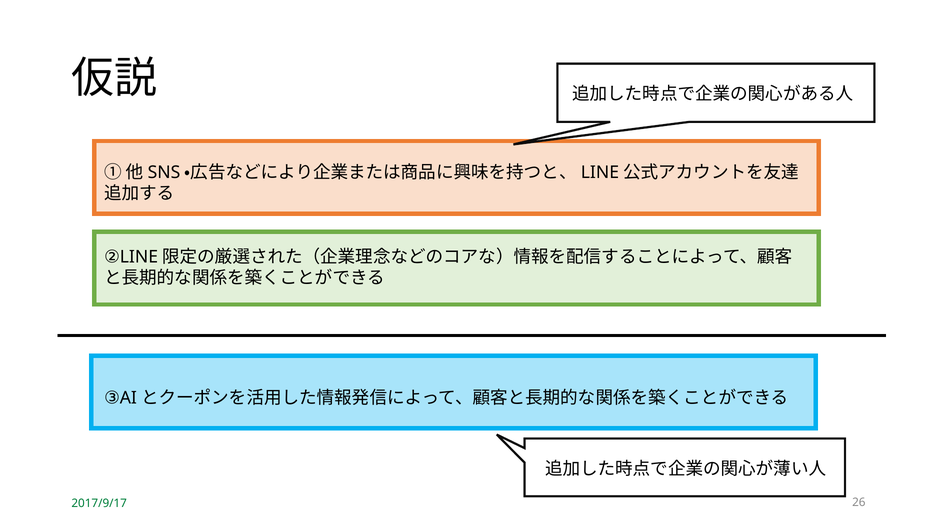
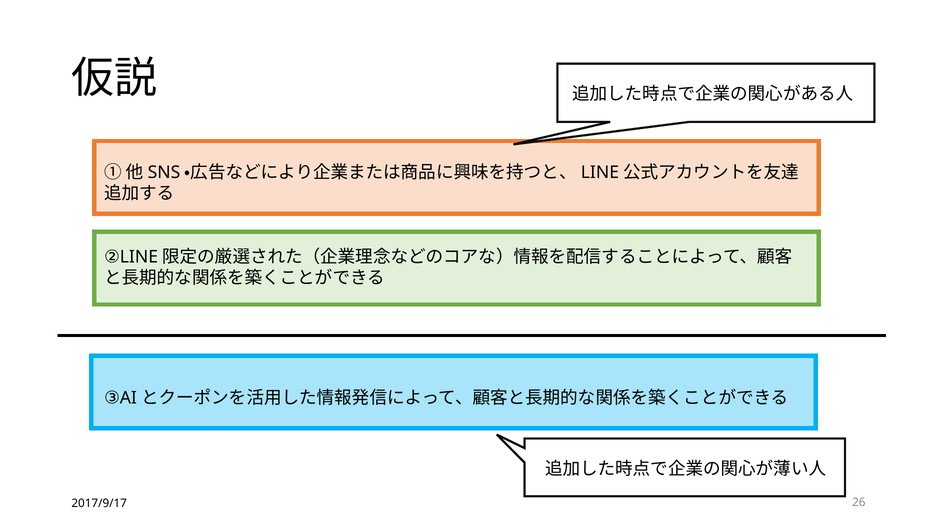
2017/9/17 colour: green -> black
